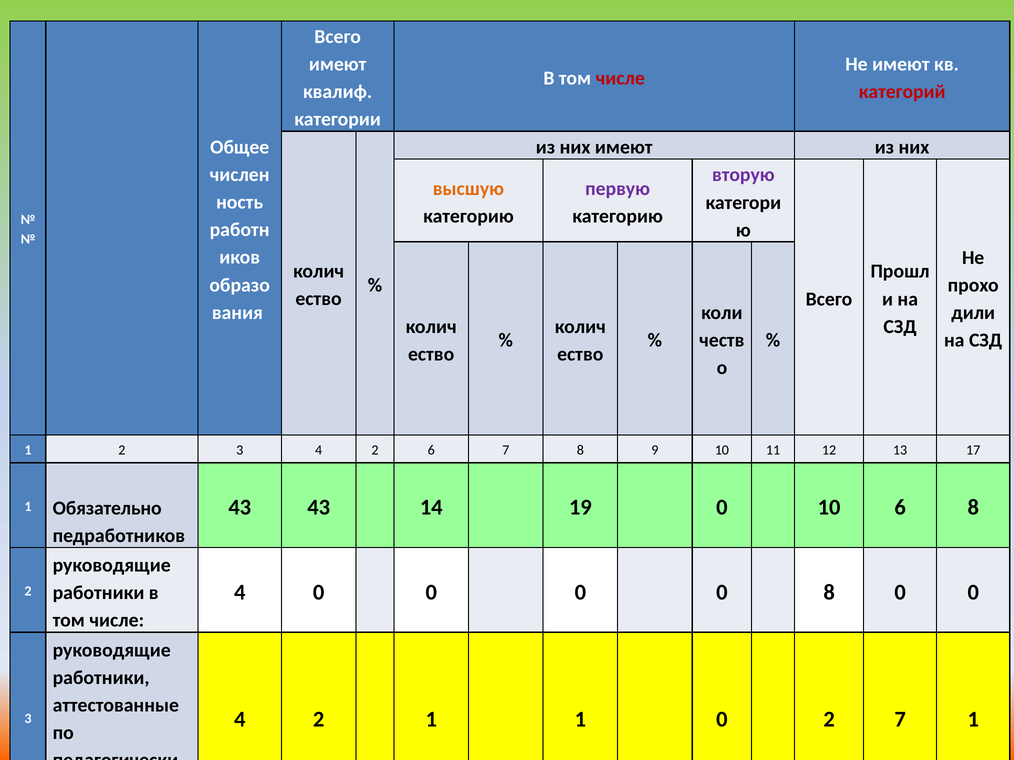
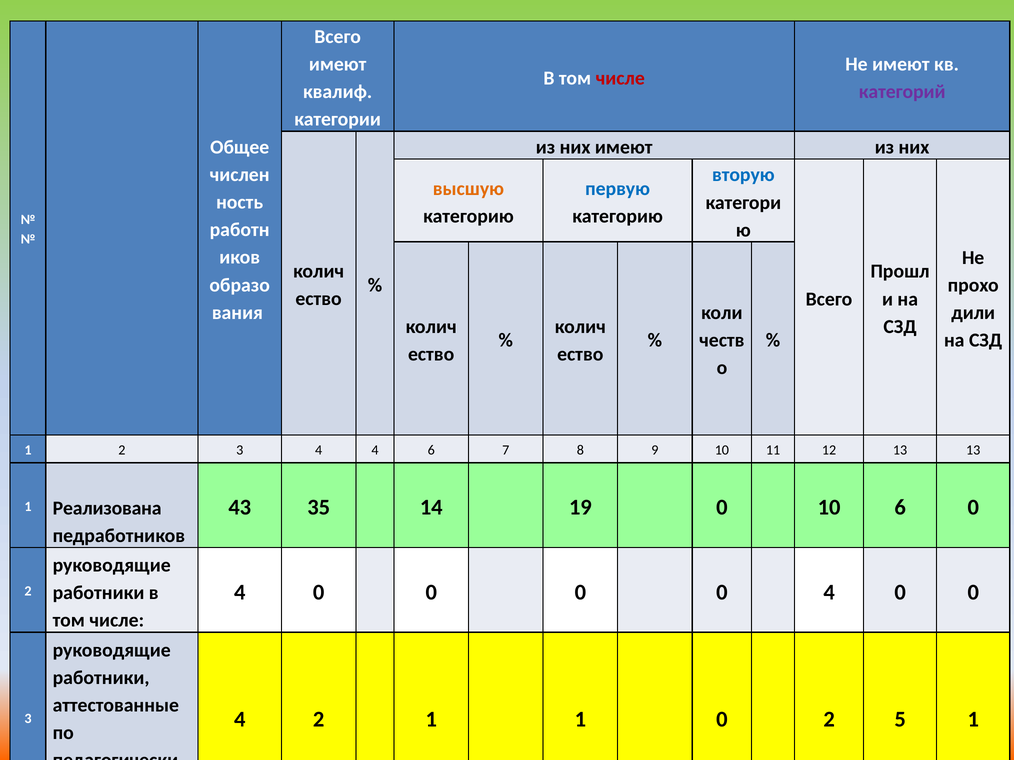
категорий colour: red -> purple
вторую colour: purple -> blue
первую colour: purple -> blue
3 4 2: 2 -> 4
13 17: 17 -> 13
43 43: 43 -> 35
6 8: 8 -> 0
Обязательно: Обязательно -> Реализована
0 0 8: 8 -> 4
2 7: 7 -> 5
